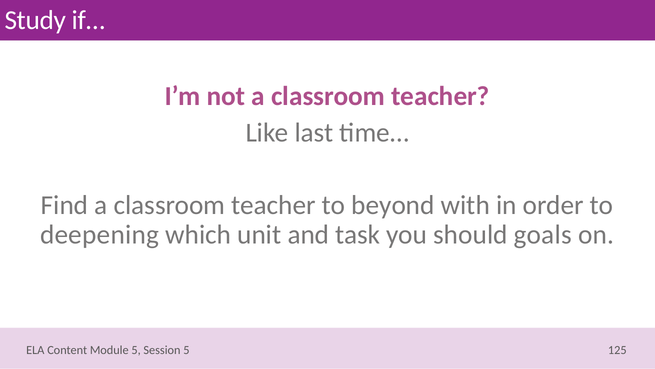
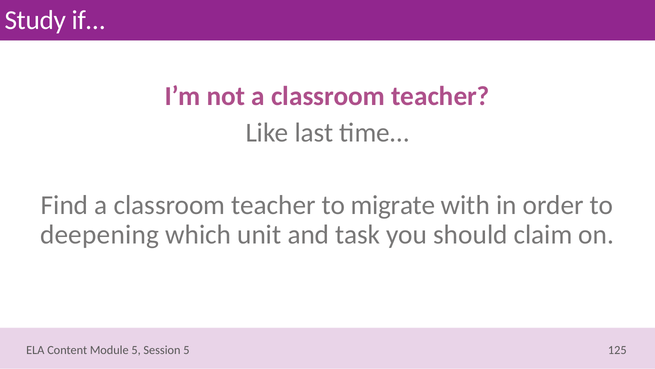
beyond: beyond -> migrate
goals: goals -> claim
